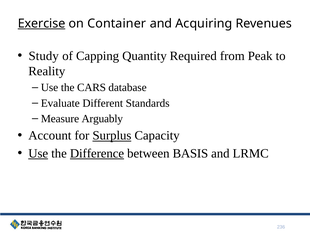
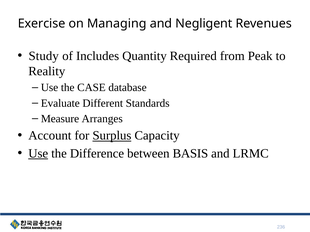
Exercise underline: present -> none
Container: Container -> Managing
Acquiring: Acquiring -> Negligent
Capping: Capping -> Includes
CARS: CARS -> CASE
Arguably: Arguably -> Arranges
Difference underline: present -> none
